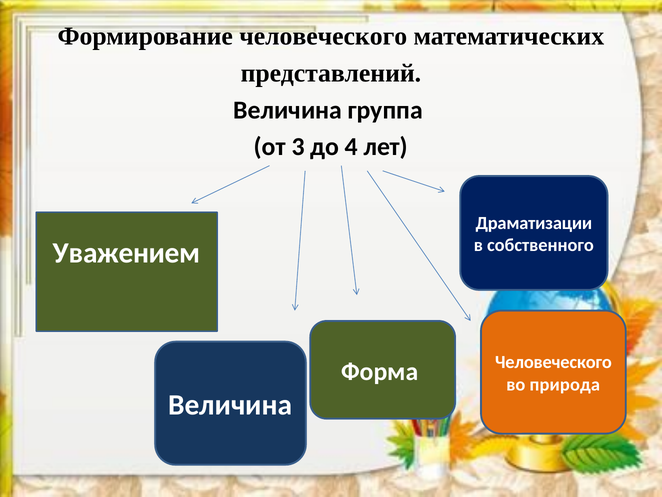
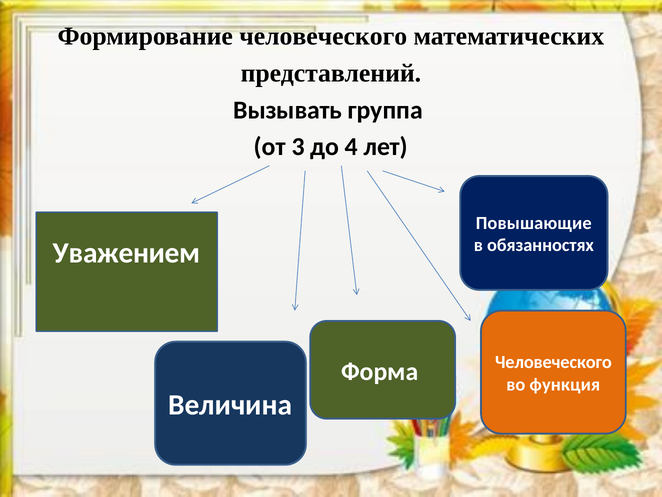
Величина at (288, 110): Величина -> Вызывать
Драматизации: Драматизации -> Повышающие
собственного: собственного -> обязанностях
природа: природа -> функция
